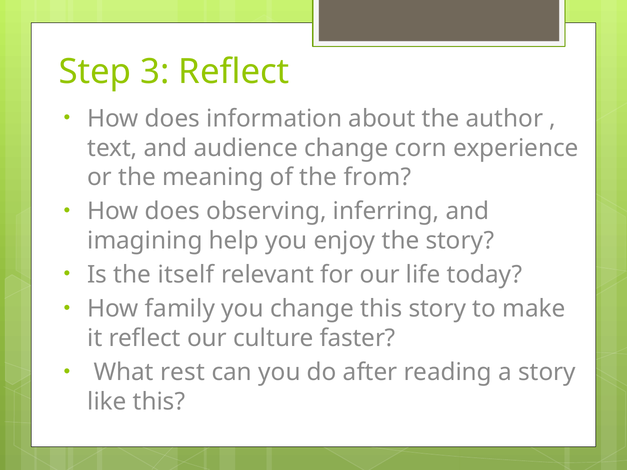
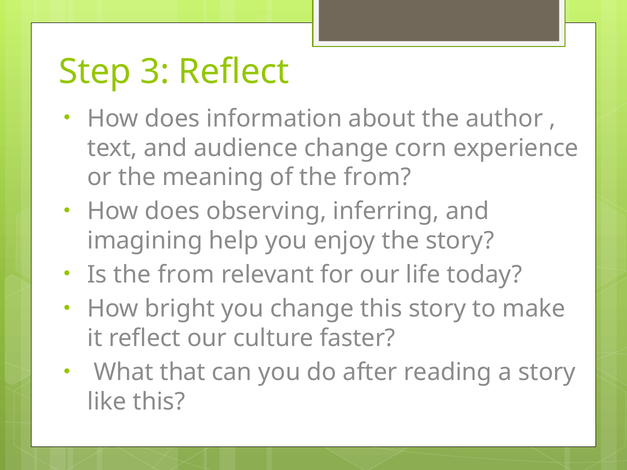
Is the itself: itself -> from
family: family -> bright
rest: rest -> that
